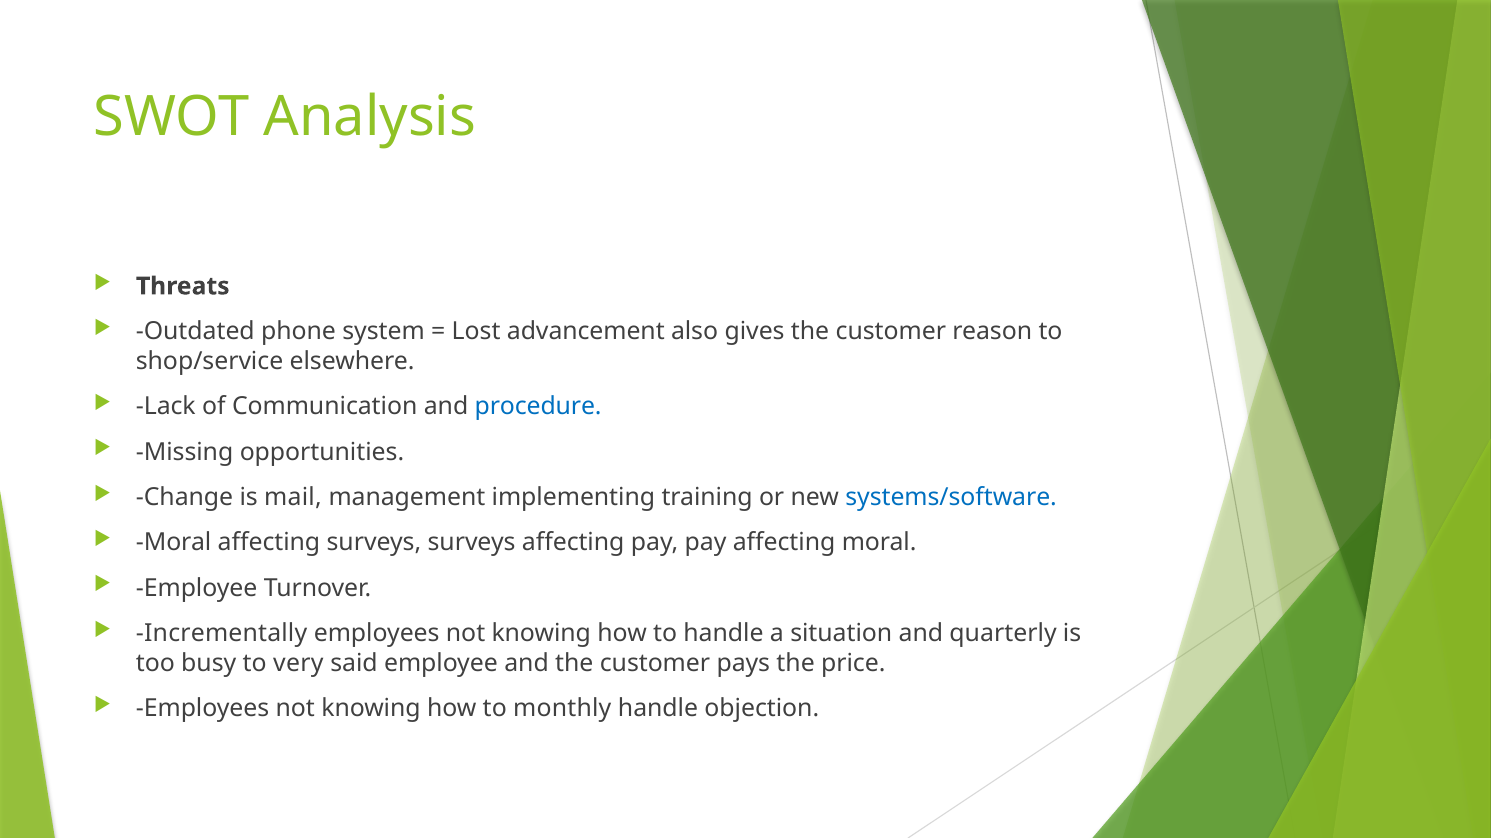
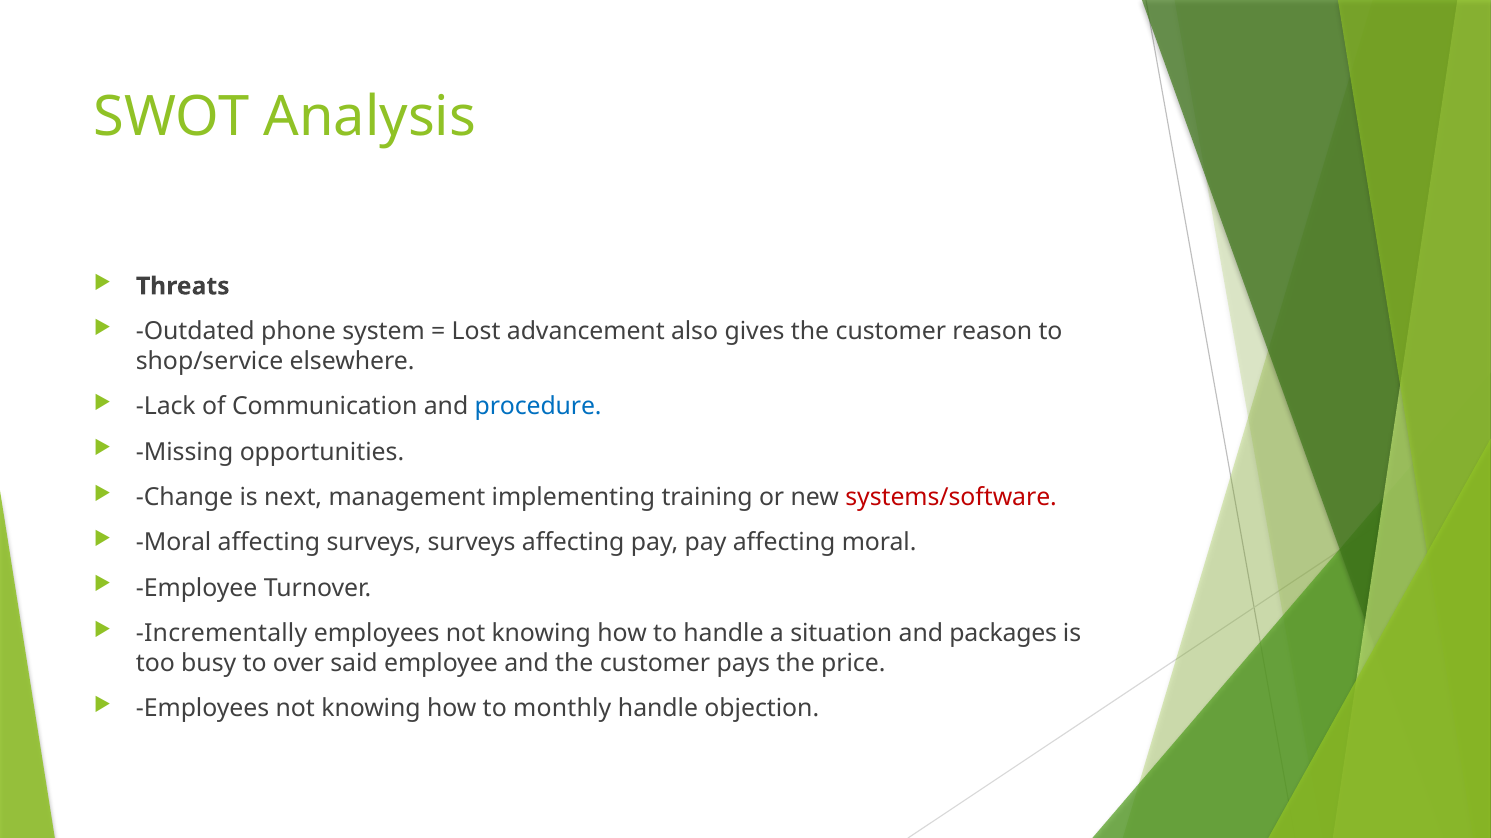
mail: mail -> next
systems/software colour: blue -> red
quarterly: quarterly -> packages
very: very -> over
